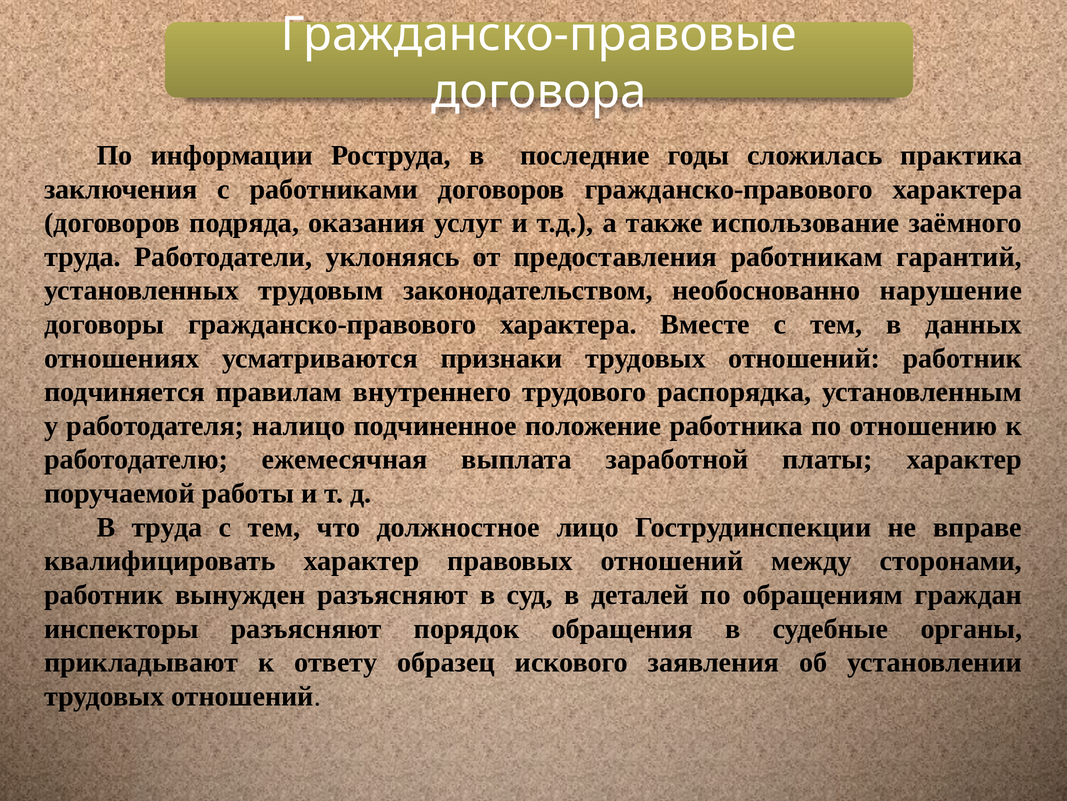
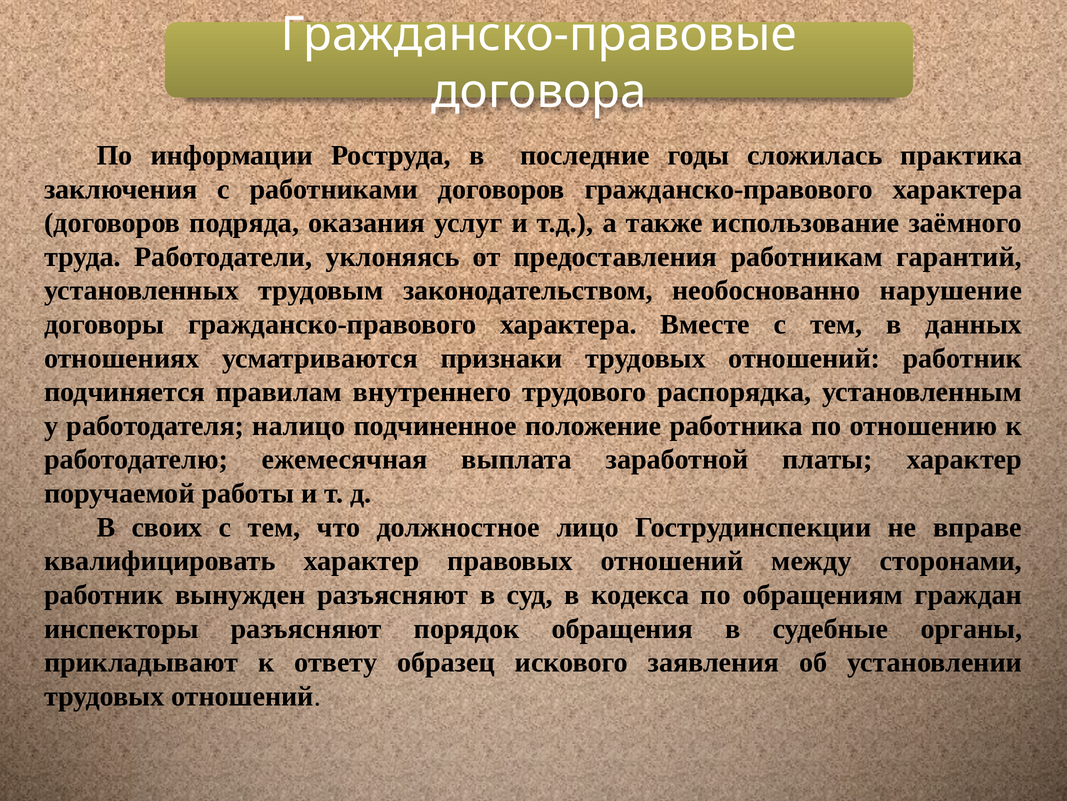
В труда: труда -> своих
деталей: деталей -> кодекса
